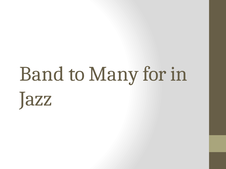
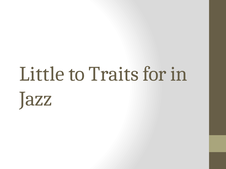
Band: Band -> Little
Many: Many -> Traits
